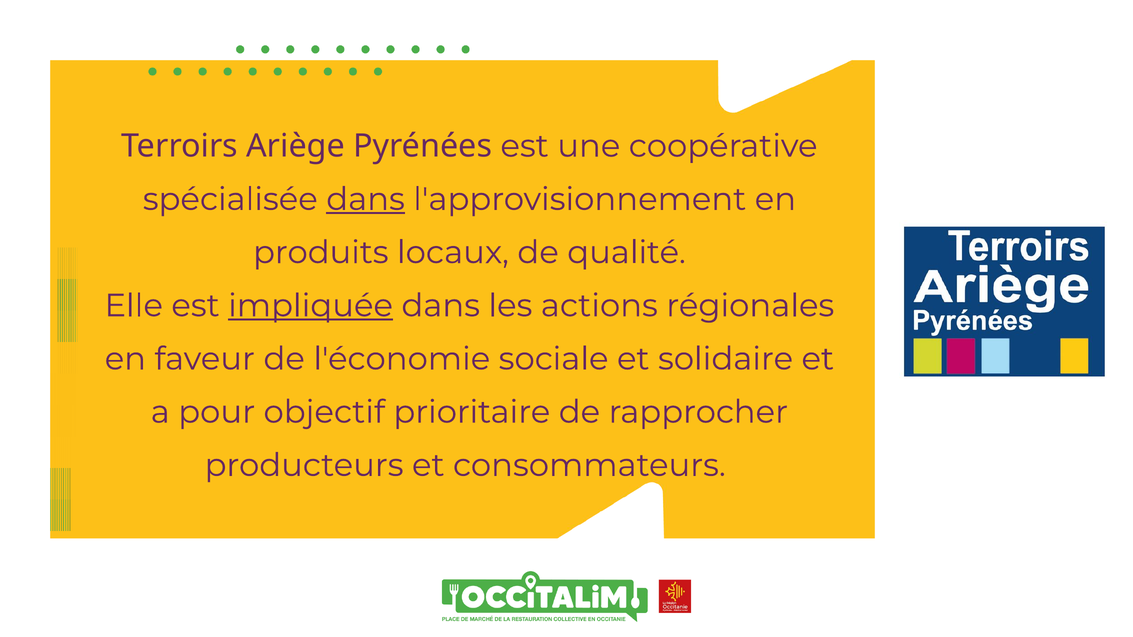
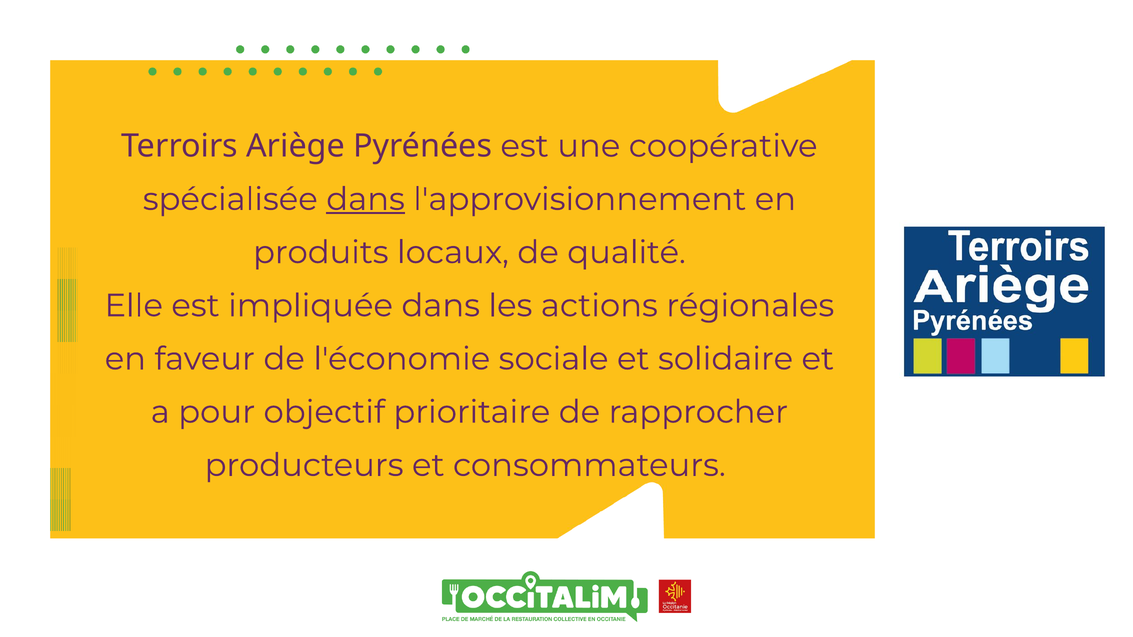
impliquée underline: present -> none
